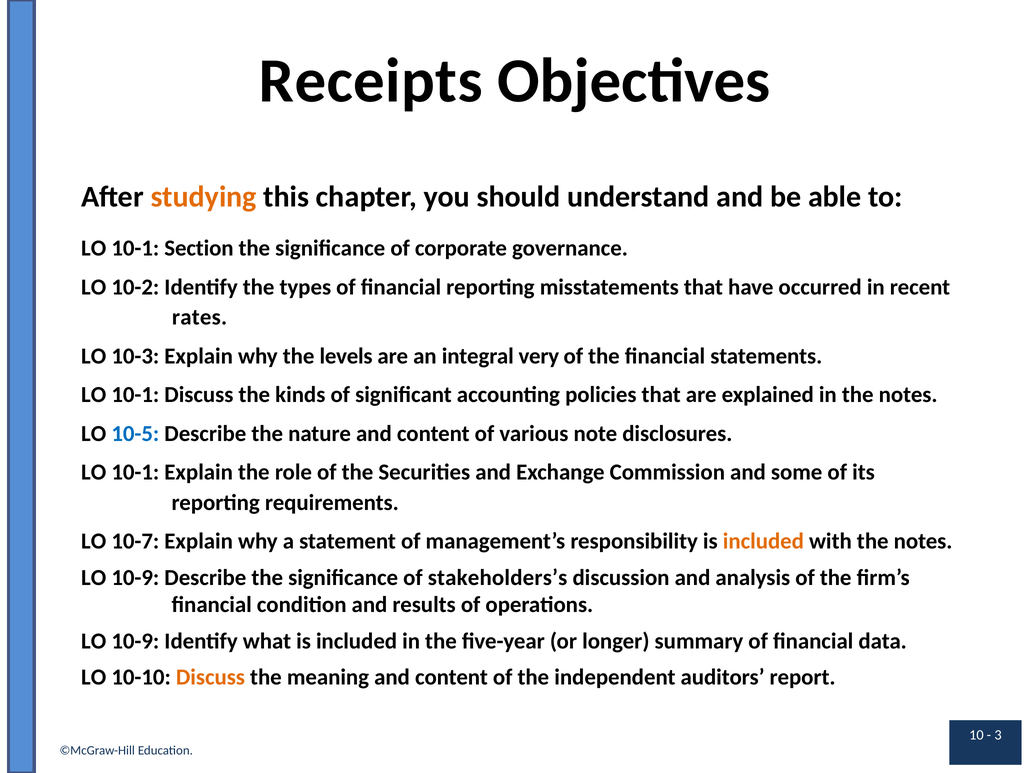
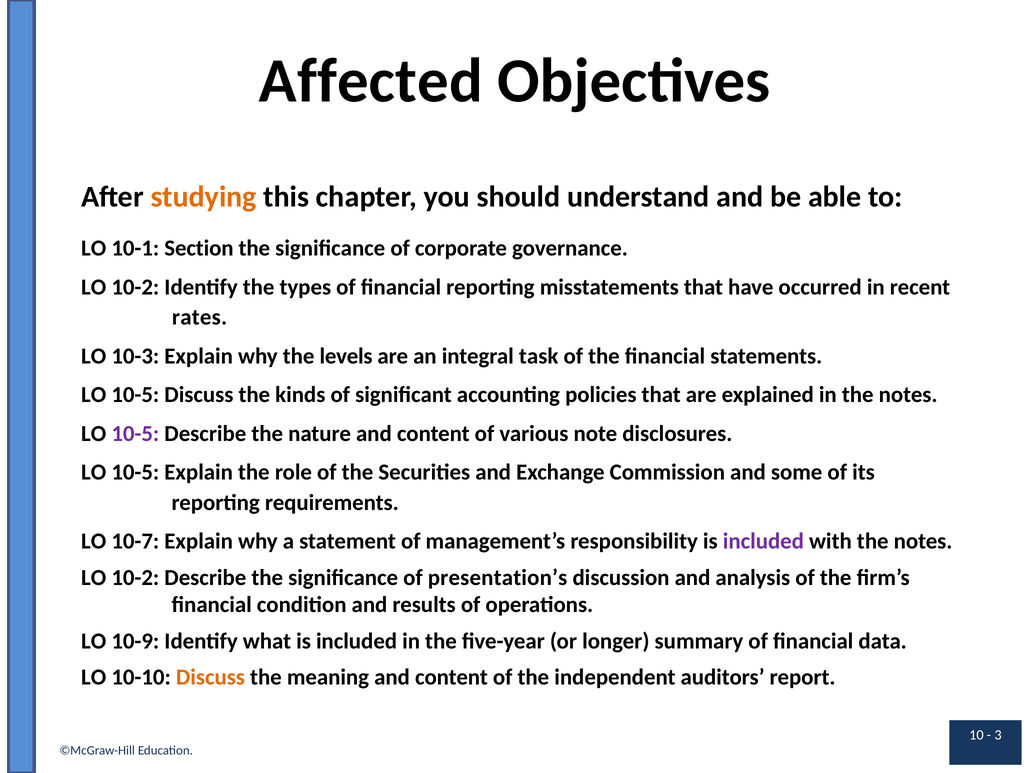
Receipts: Receipts -> Affected
very: very -> task
10-1 at (135, 395): 10-1 -> 10-5
10-5 at (135, 433) colour: blue -> purple
10-1 at (135, 472): 10-1 -> 10-5
included at (763, 541) colour: orange -> purple
10-9 at (135, 577): 10-9 -> 10-2
stakeholders’s: stakeholders’s -> presentation’s
